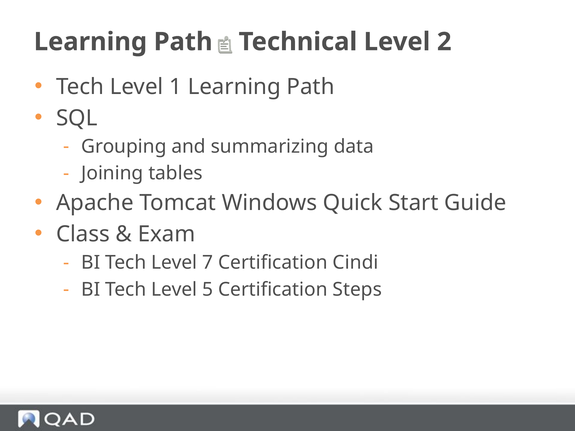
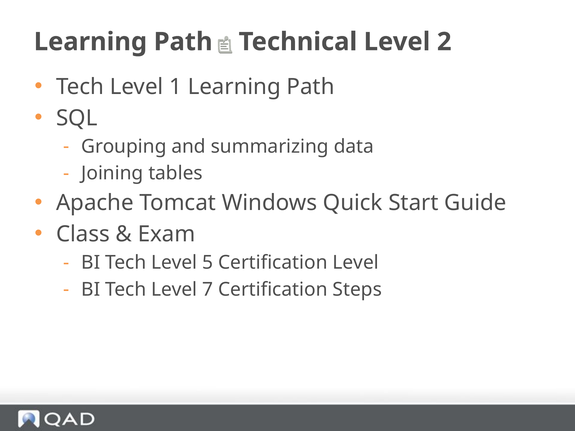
7: 7 -> 5
Certification Cindi: Cindi -> Level
5: 5 -> 7
